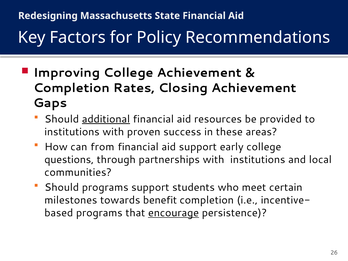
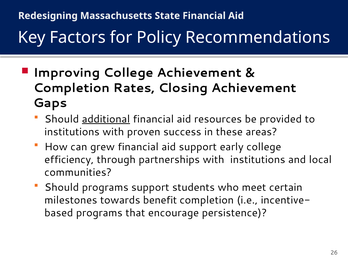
from: from -> grew
questions: questions -> efficiency
encourage underline: present -> none
